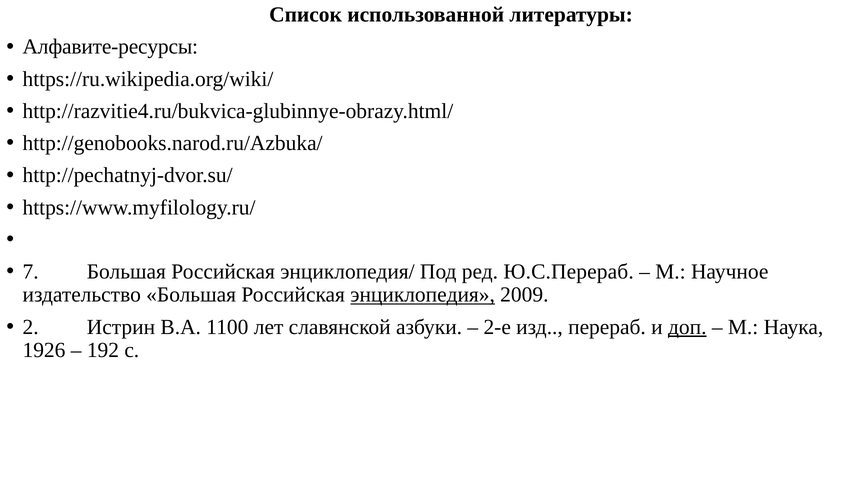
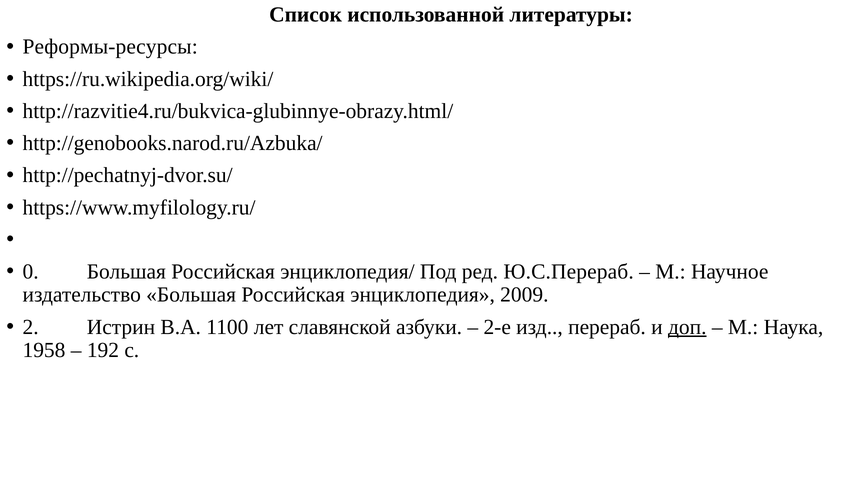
Алфавите-ресурсы: Алфавите-ресурсы -> Реформы-ресурсы
7: 7 -> 0
энциклопедия underline: present -> none
1926: 1926 -> 1958
